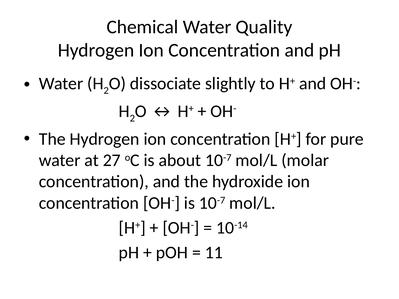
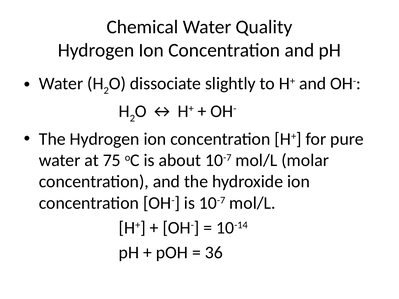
27: 27 -> 75
11: 11 -> 36
